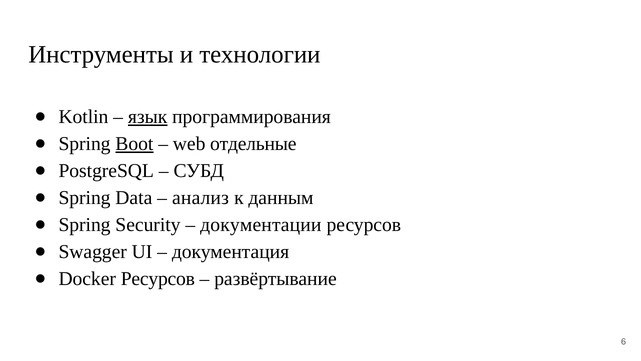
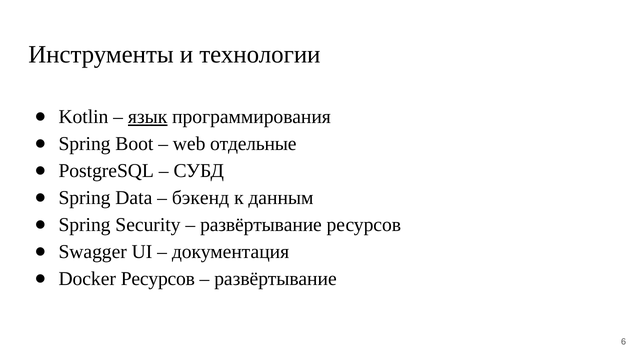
Boot underline: present -> none
анализ: анализ -> бэкенд
документации at (261, 225): документации -> развёртывание
